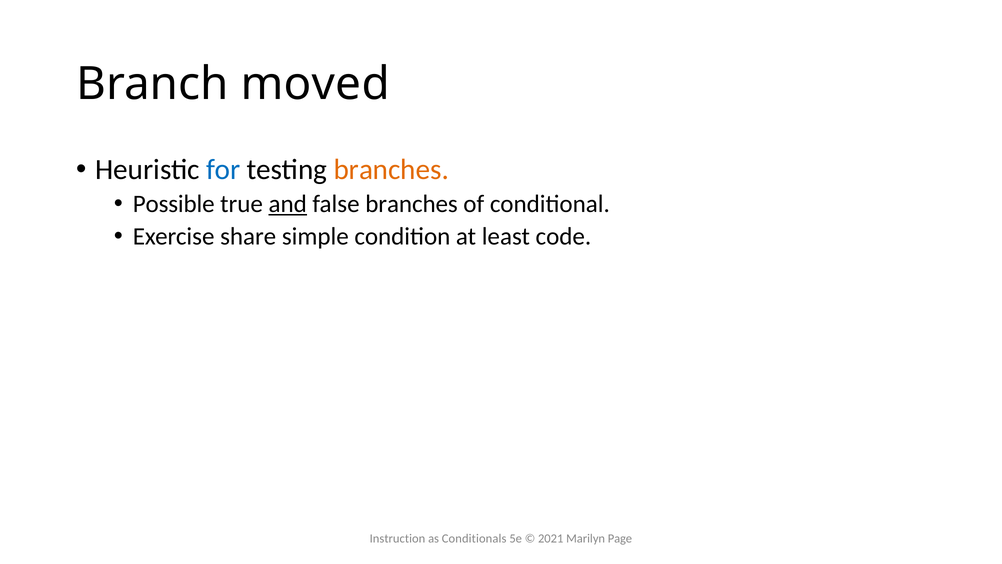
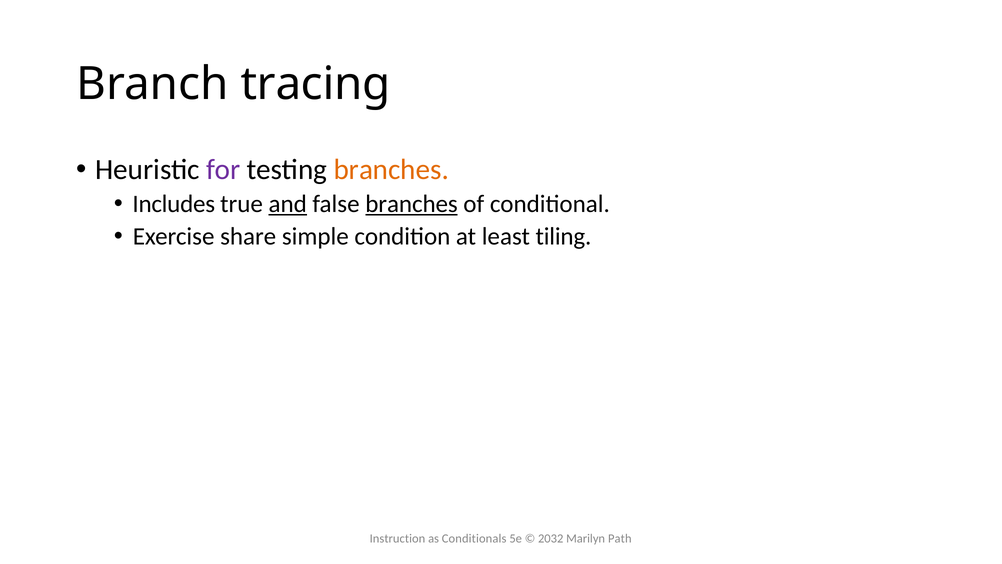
moved: moved -> tracing
for colour: blue -> purple
Possible: Possible -> Includes
branches at (412, 204) underline: none -> present
code: code -> tiling
2021: 2021 -> 2032
Page: Page -> Path
